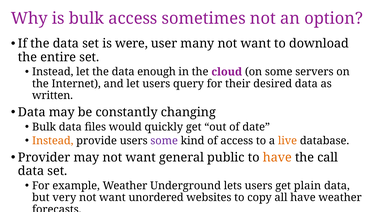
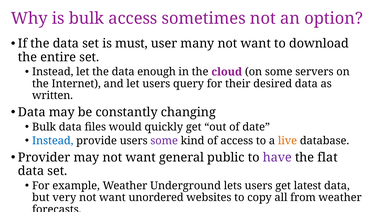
were: were -> must
Instead at (53, 140) colour: orange -> blue
have at (277, 157) colour: orange -> purple
call: call -> flat
plain: plain -> latest
all have: have -> from
